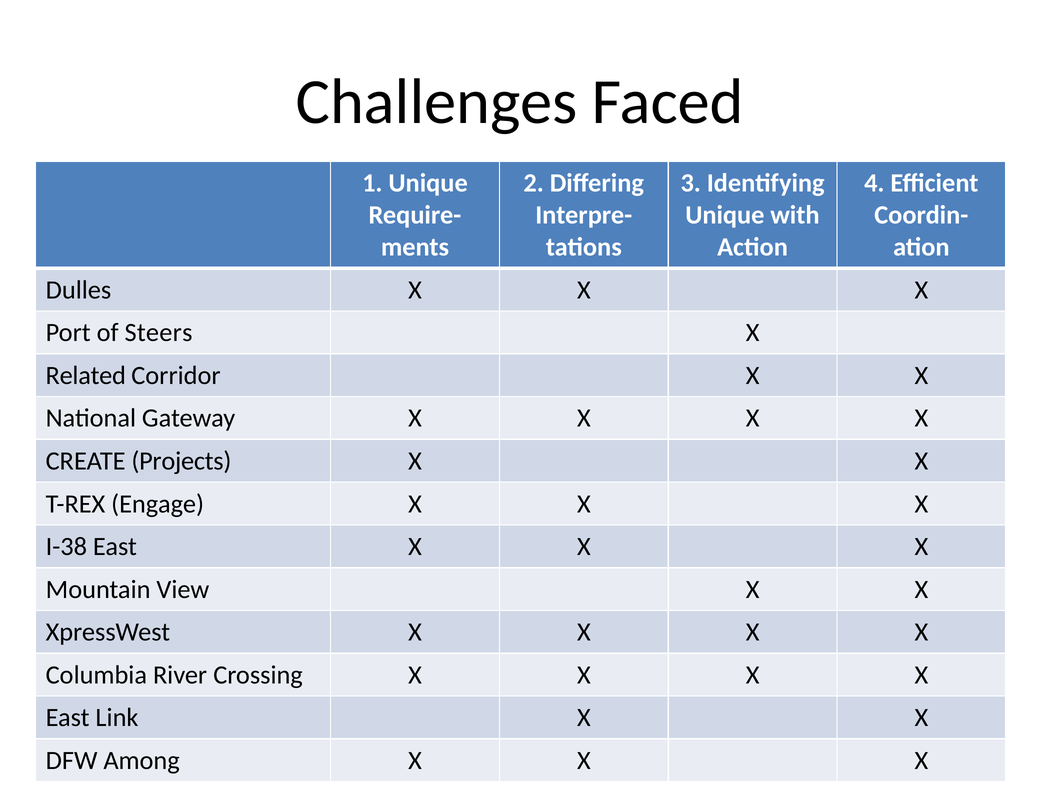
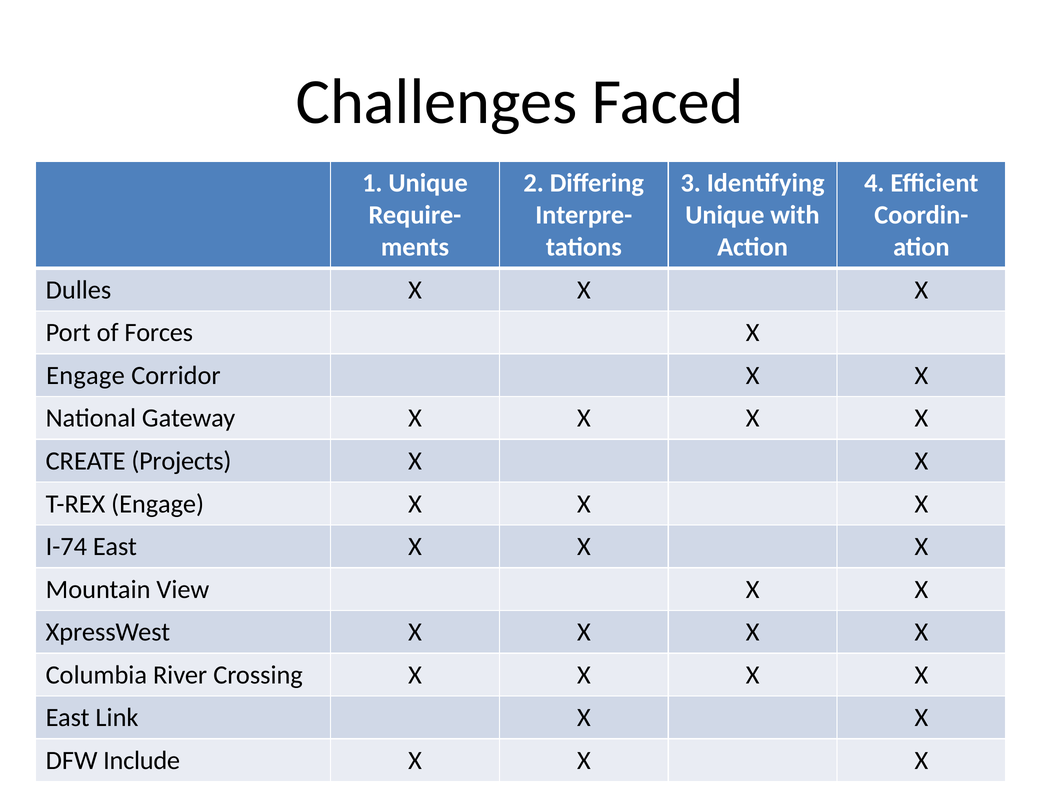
Steers: Steers -> Forces
Related at (86, 376): Related -> Engage
I-38: I-38 -> I-74
Among: Among -> Include
